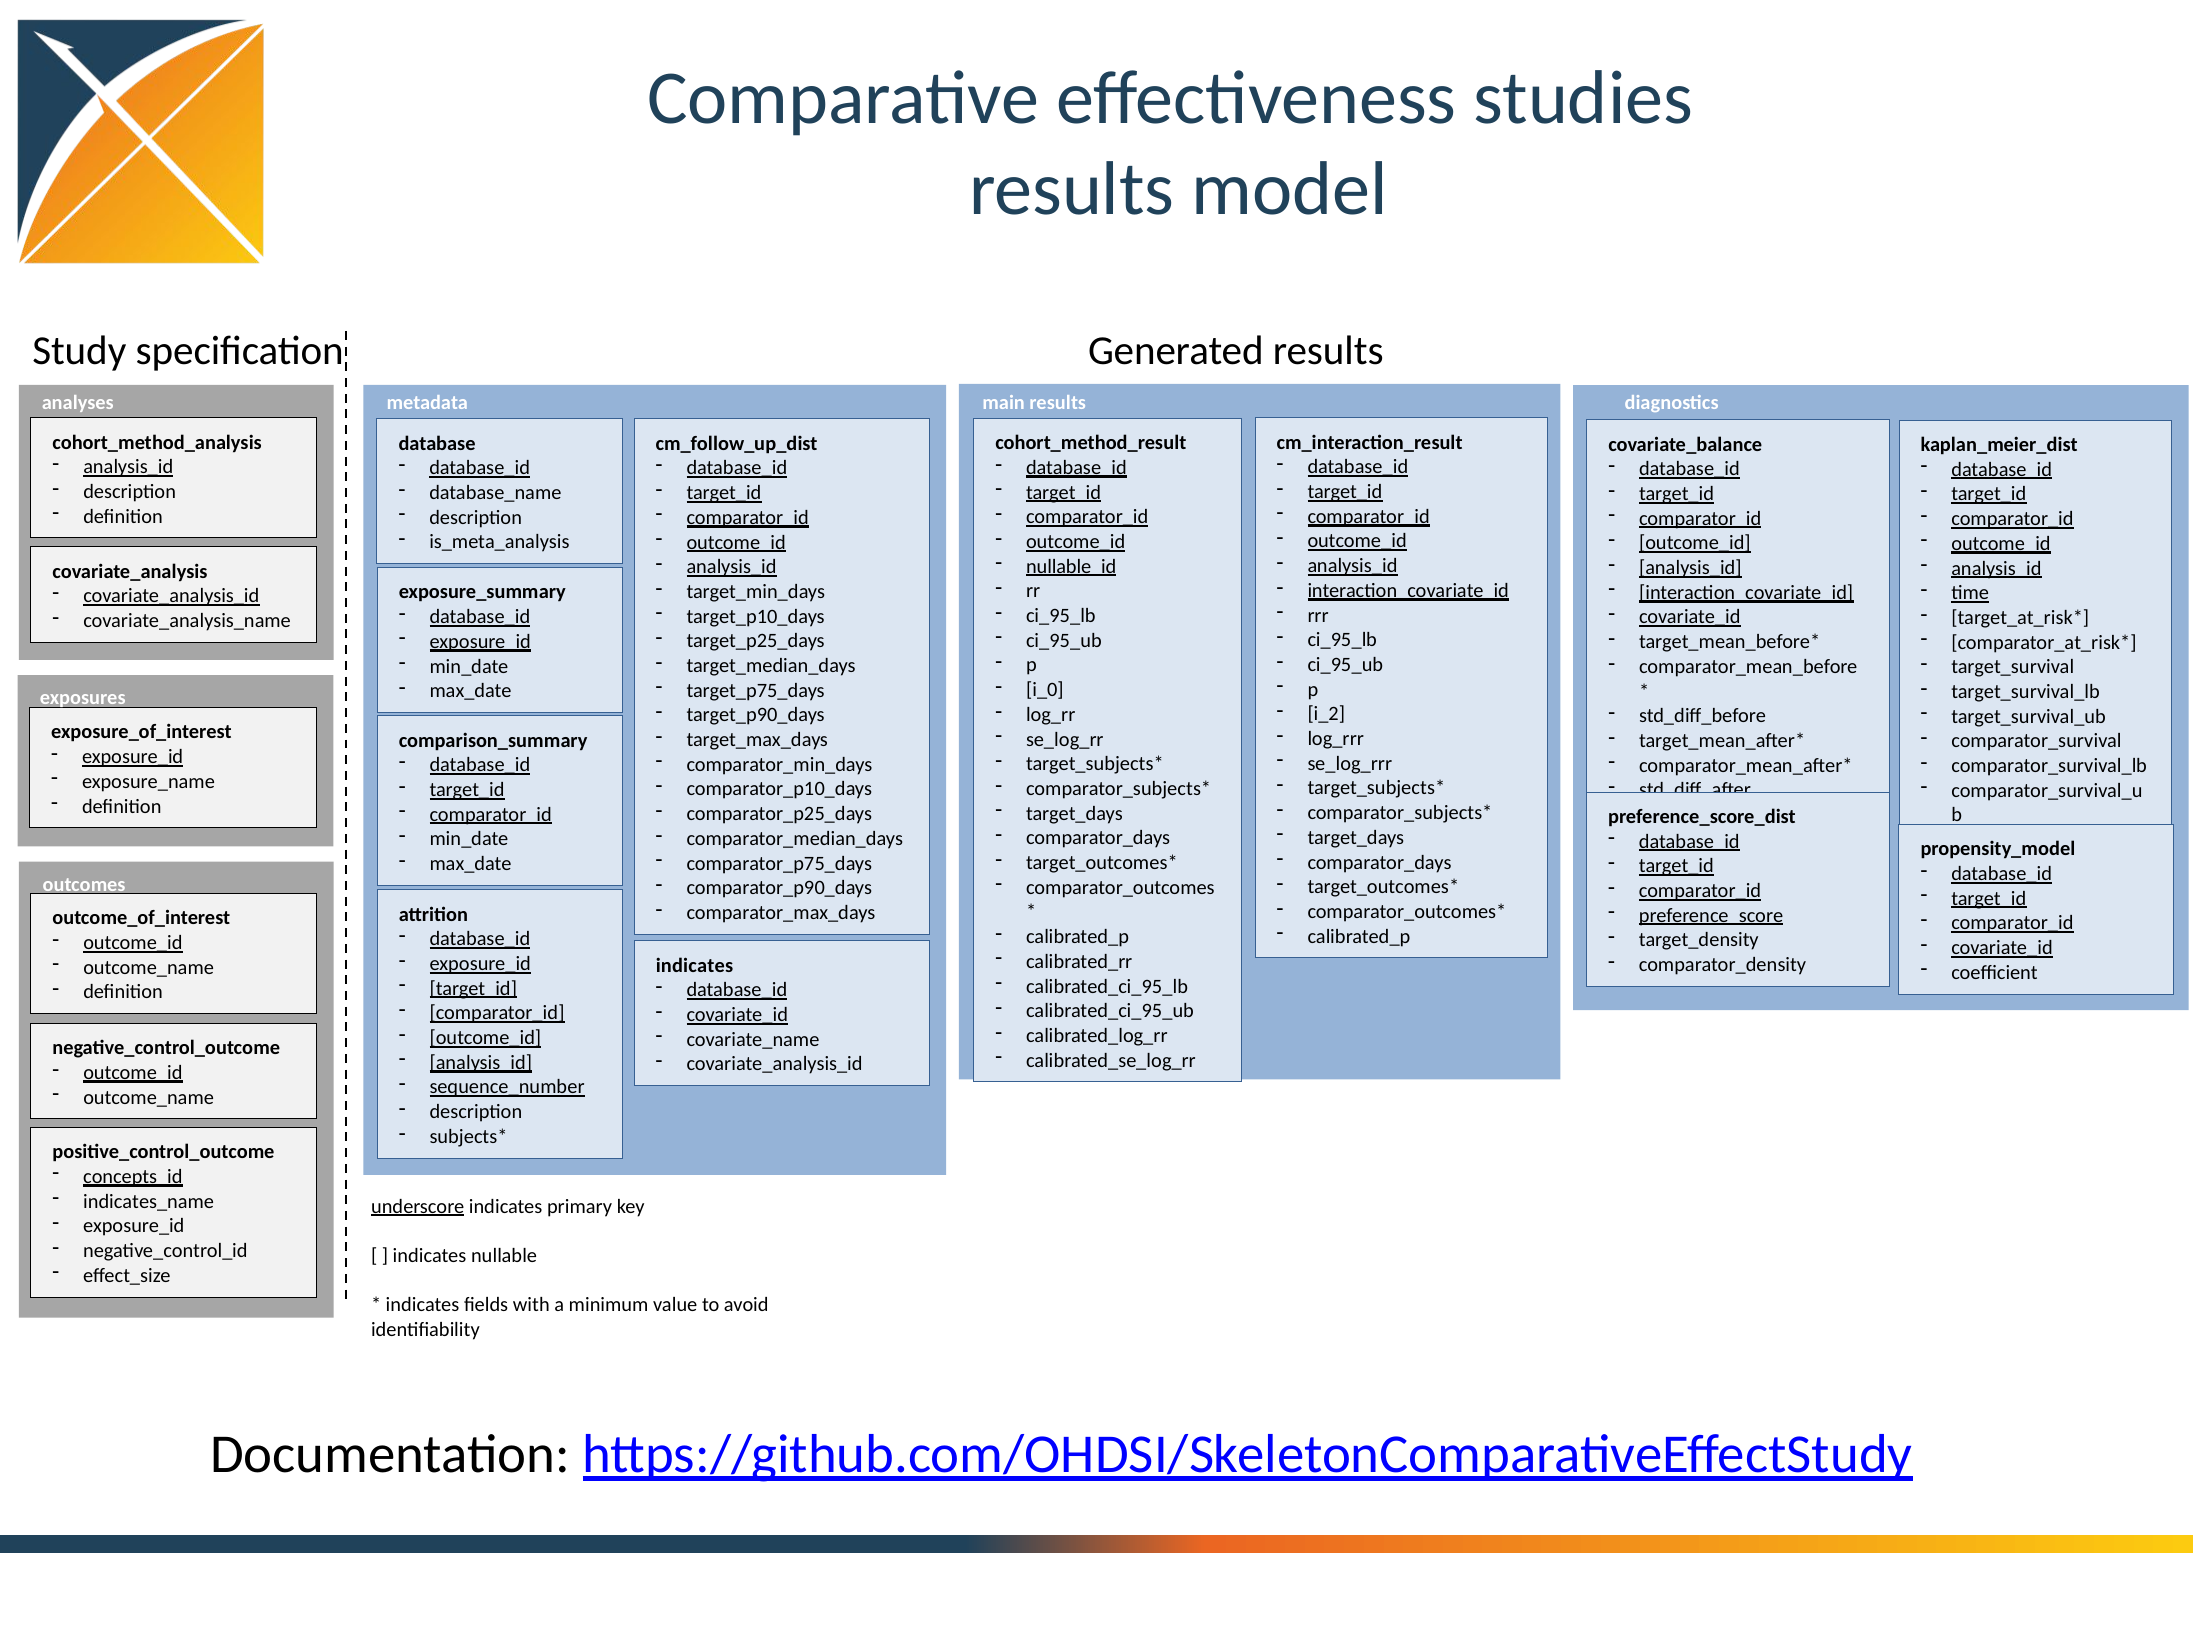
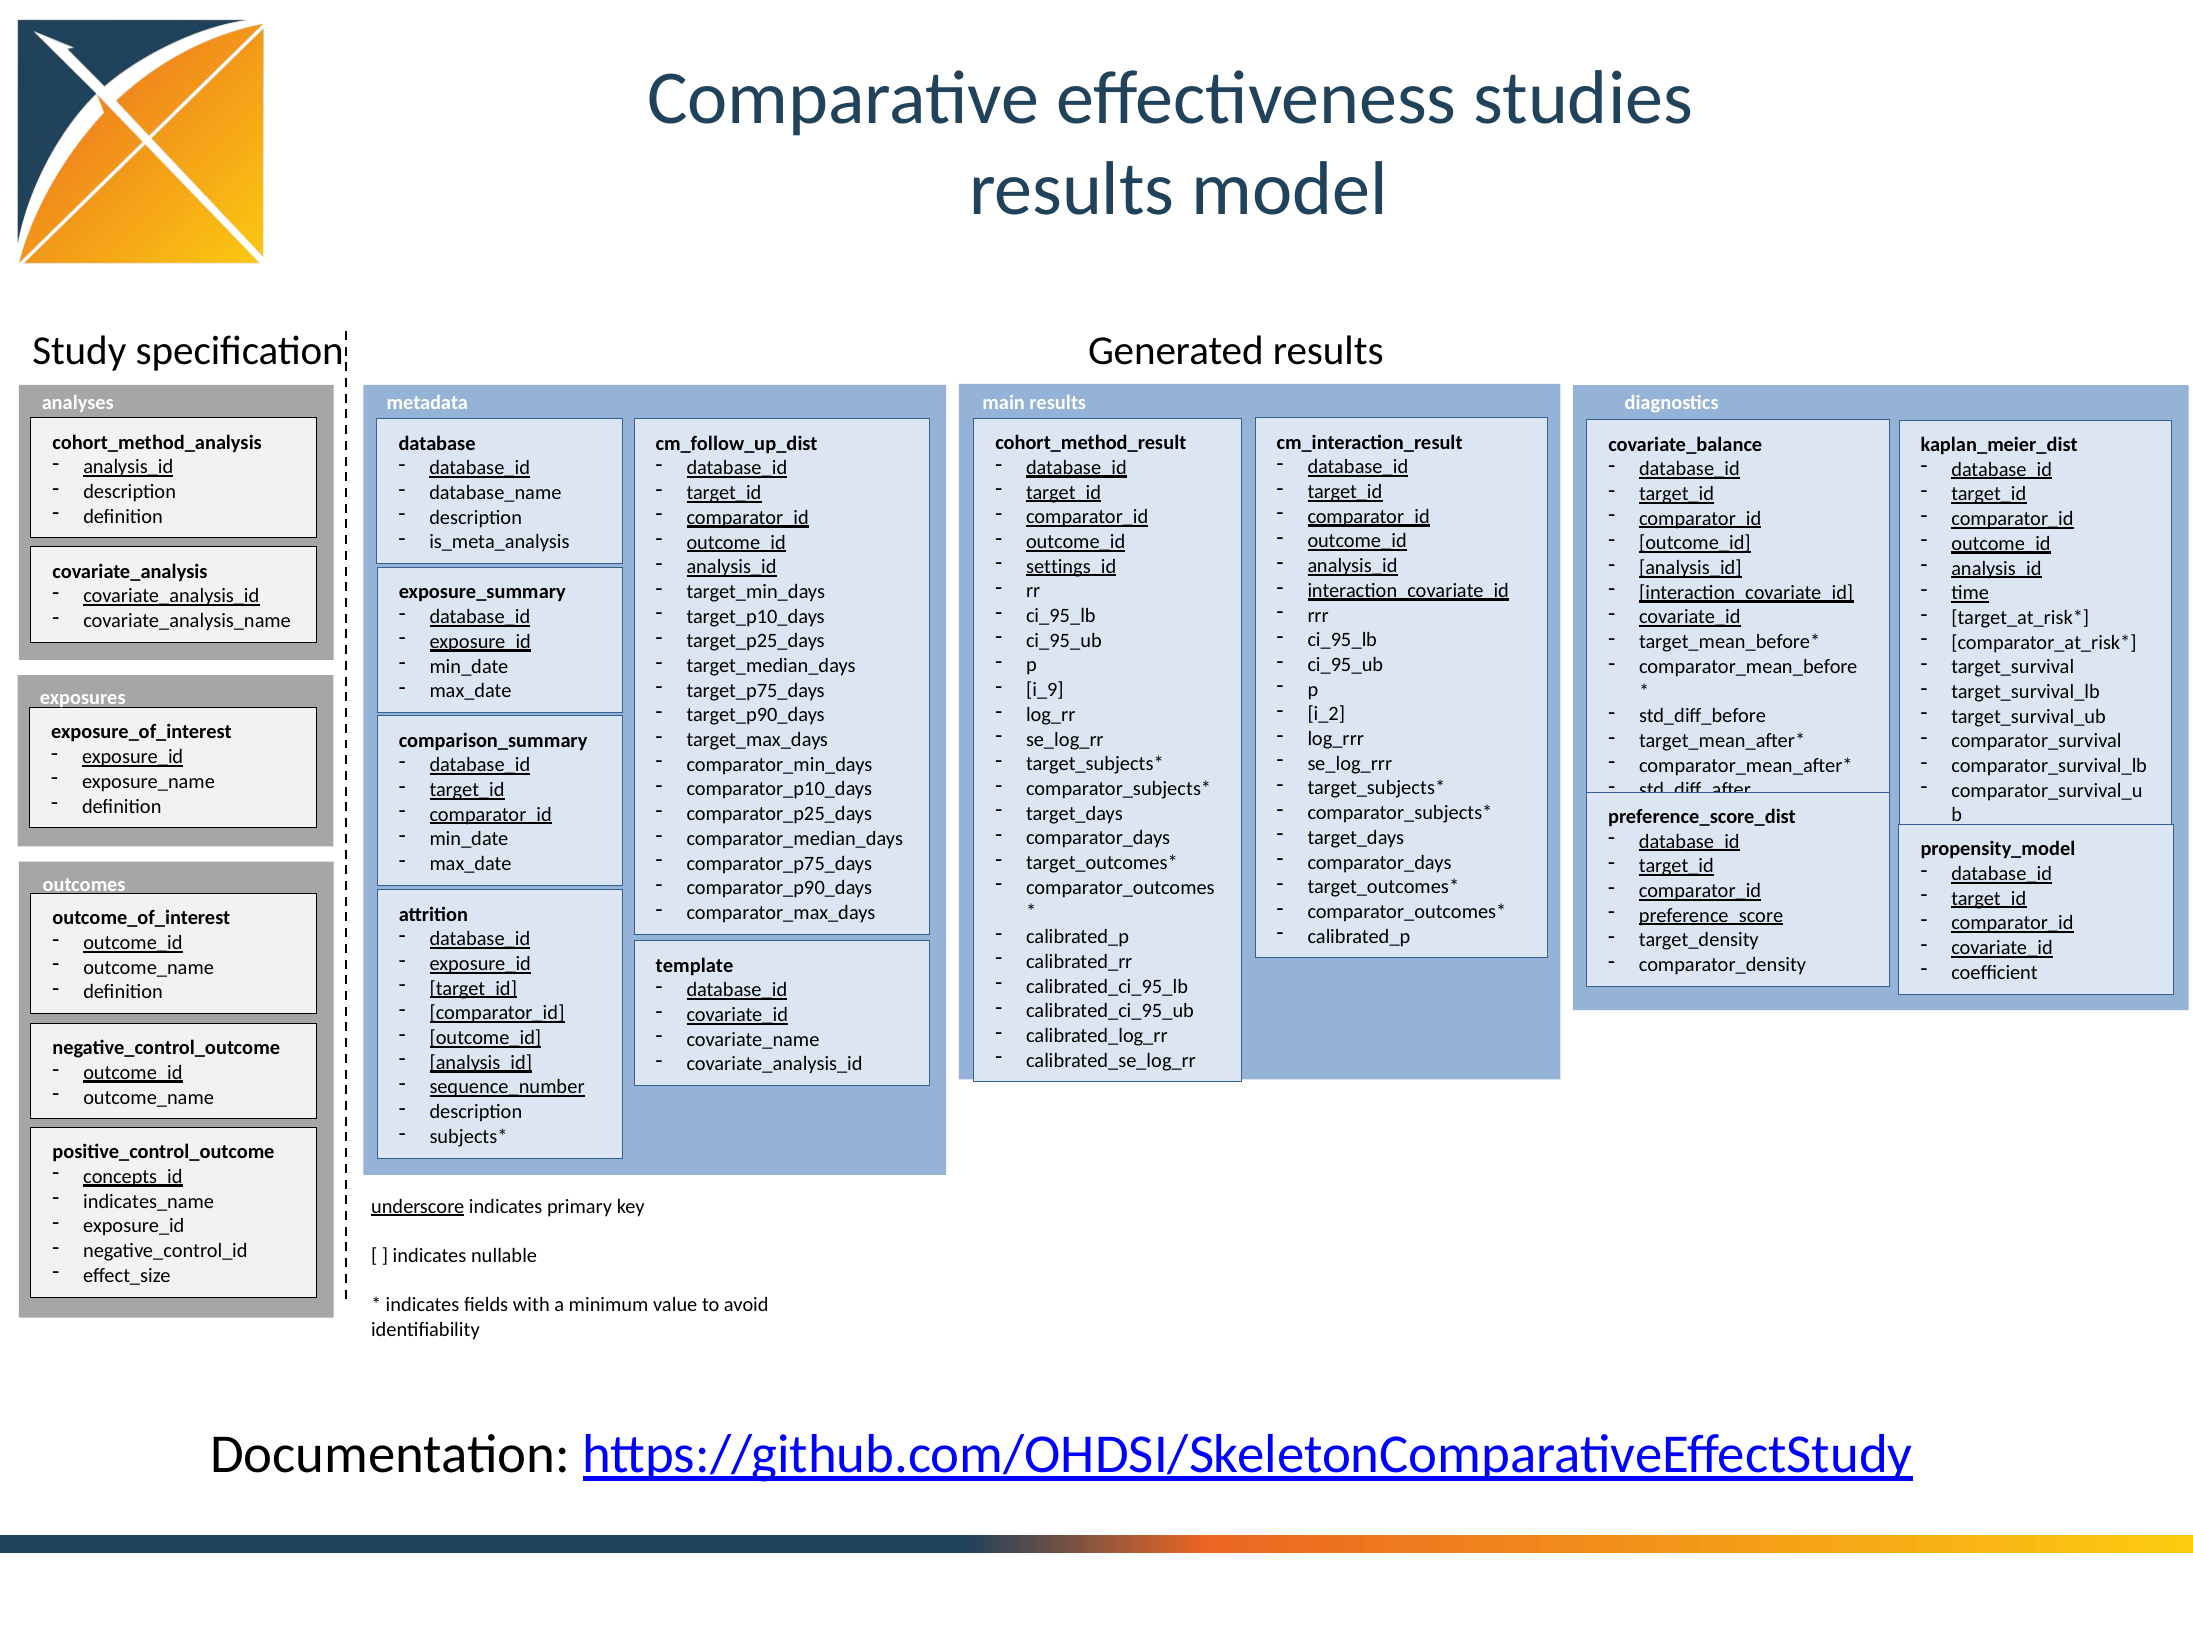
nullable_id: nullable_id -> settings_id
i_0: i_0 -> i_9
indicates at (694, 965): indicates -> template
